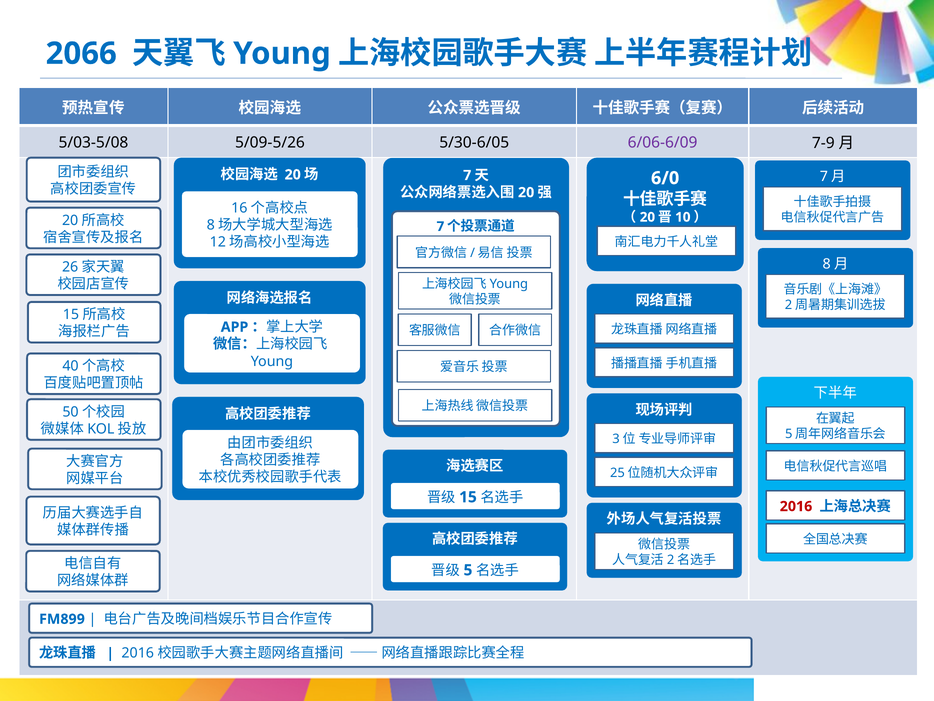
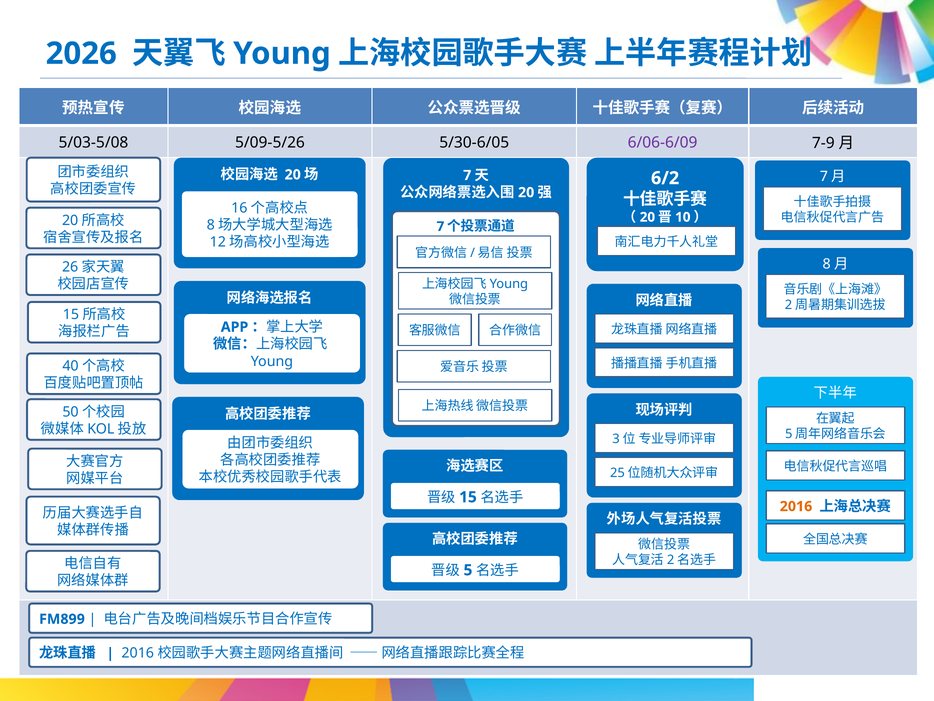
2066: 2066 -> 2026
6/0: 6/0 -> 6/2
2016 colour: red -> orange
